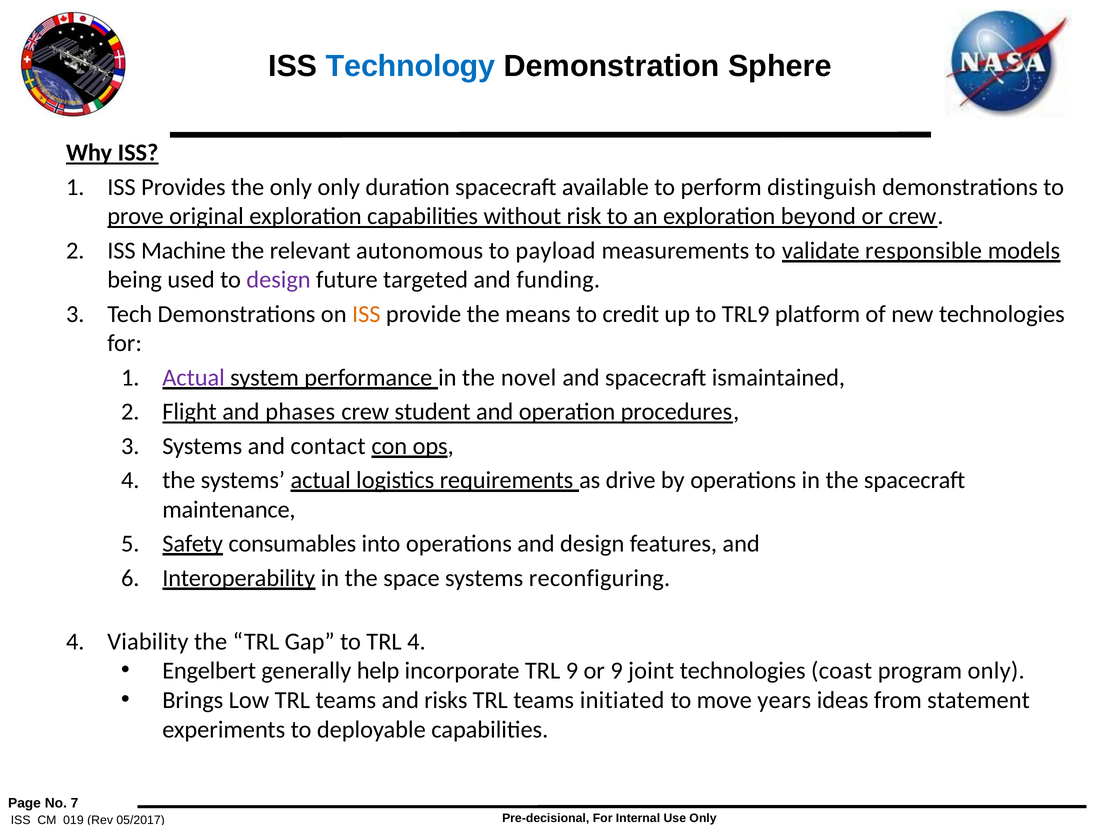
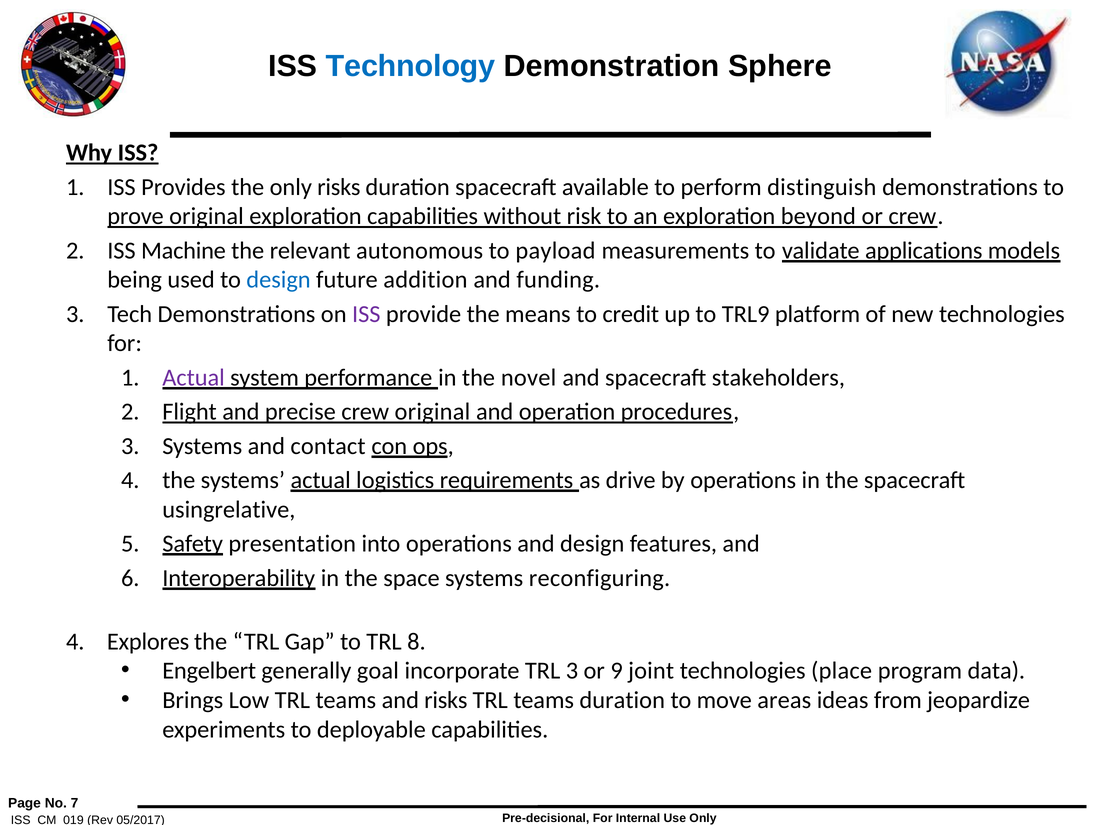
only only: only -> risks
responsible: responsible -> applications
design at (279, 280) colour: purple -> blue
targeted: targeted -> addition
ISS at (366, 314) colour: orange -> purple
ismaintained: ismaintained -> stakeholders
phases: phases -> precise
crew student: student -> original
maintenance: maintenance -> usingrelative
consumables: consumables -> presentation
Viability: Viability -> Explores
TRL 4: 4 -> 8
help: help -> goal
TRL 9: 9 -> 3
coast: coast -> place
program only: only -> data
teams initiated: initiated -> duration
years: years -> areas
statement: statement -> jeopardize
